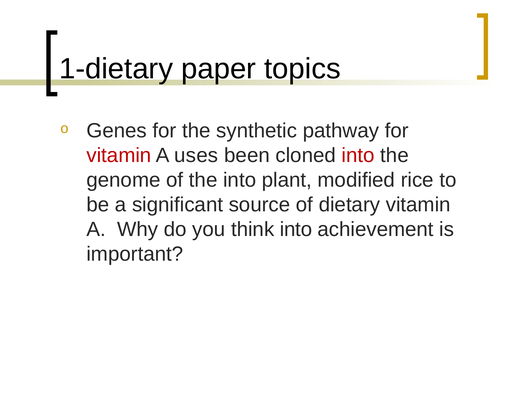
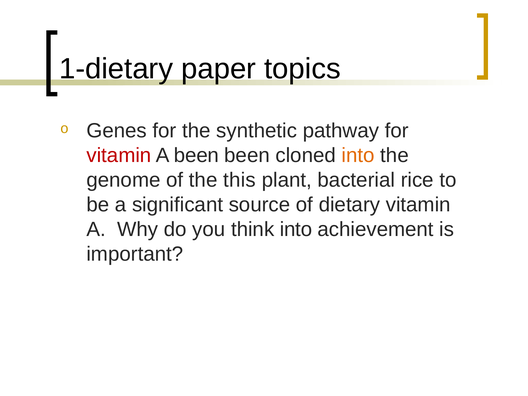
A uses: uses -> been
into at (358, 155) colour: red -> orange
the into: into -> this
modified: modified -> bacterial
